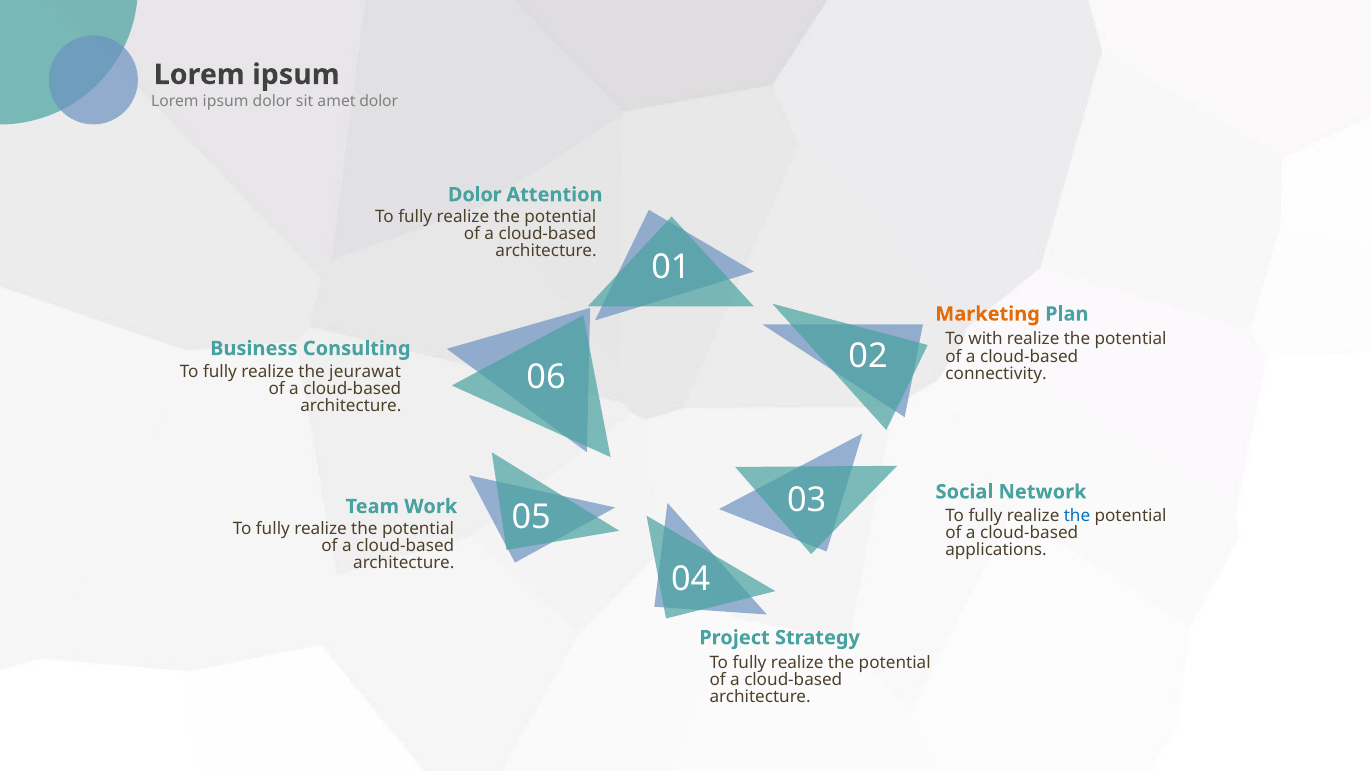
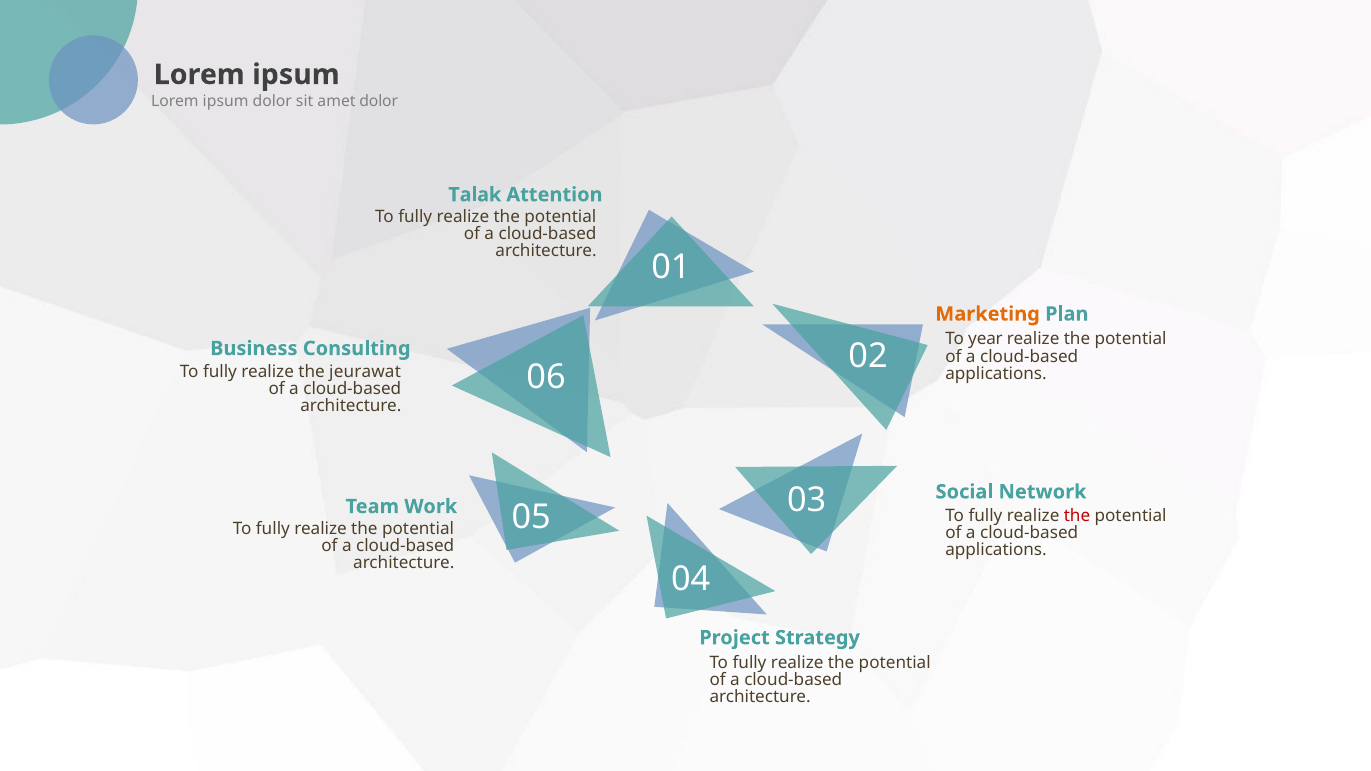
Dolor at (475, 195): Dolor -> Talak
with: with -> year
connectivity at (996, 374): connectivity -> applications
the at (1077, 516) colour: blue -> red
